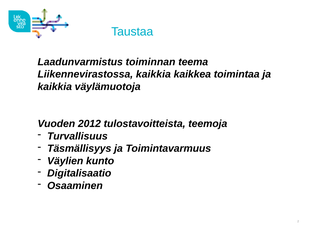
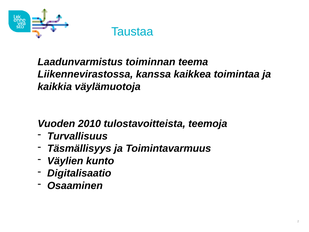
Liikennevirastossa kaikkia: kaikkia -> kanssa
2012: 2012 -> 2010
